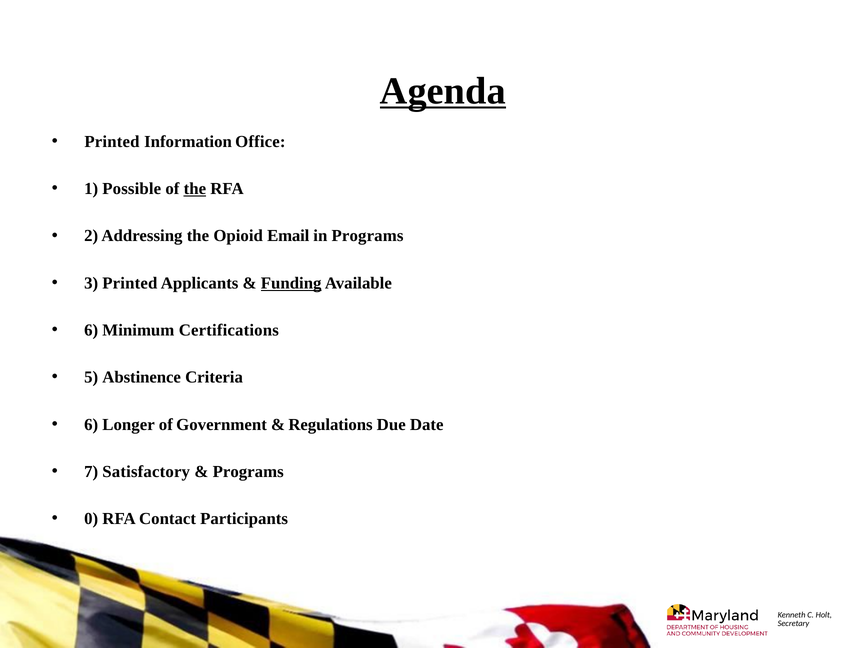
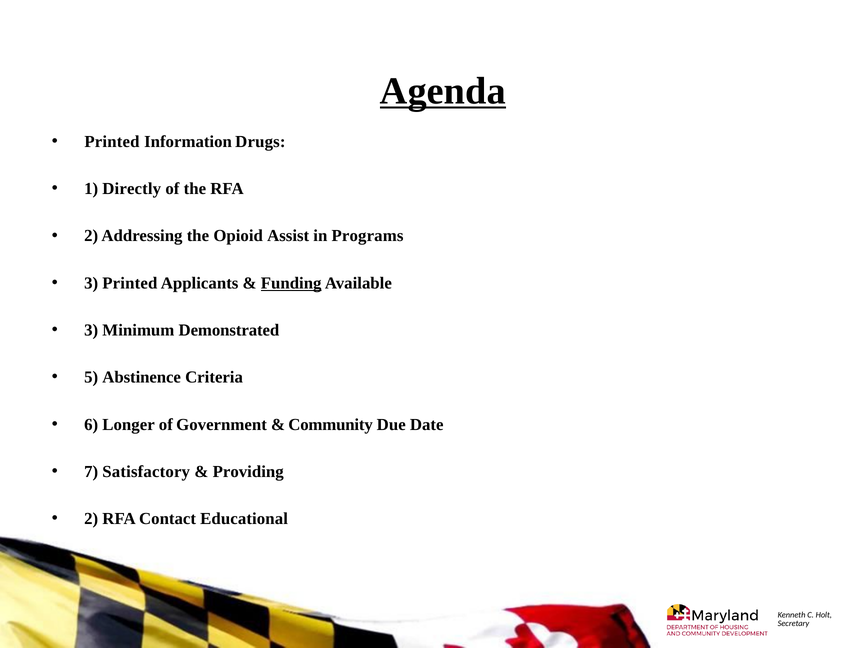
Office: Office -> Drugs
Possible: Possible -> Directly
the at (195, 189) underline: present -> none
Email: Email -> Assist
6 at (91, 330): 6 -> 3
Certifications: Certifications -> Demonstrated
Regulations: Regulations -> Community
Programs at (248, 472): Programs -> Providing
0 at (91, 519): 0 -> 2
Participants: Participants -> Educational
